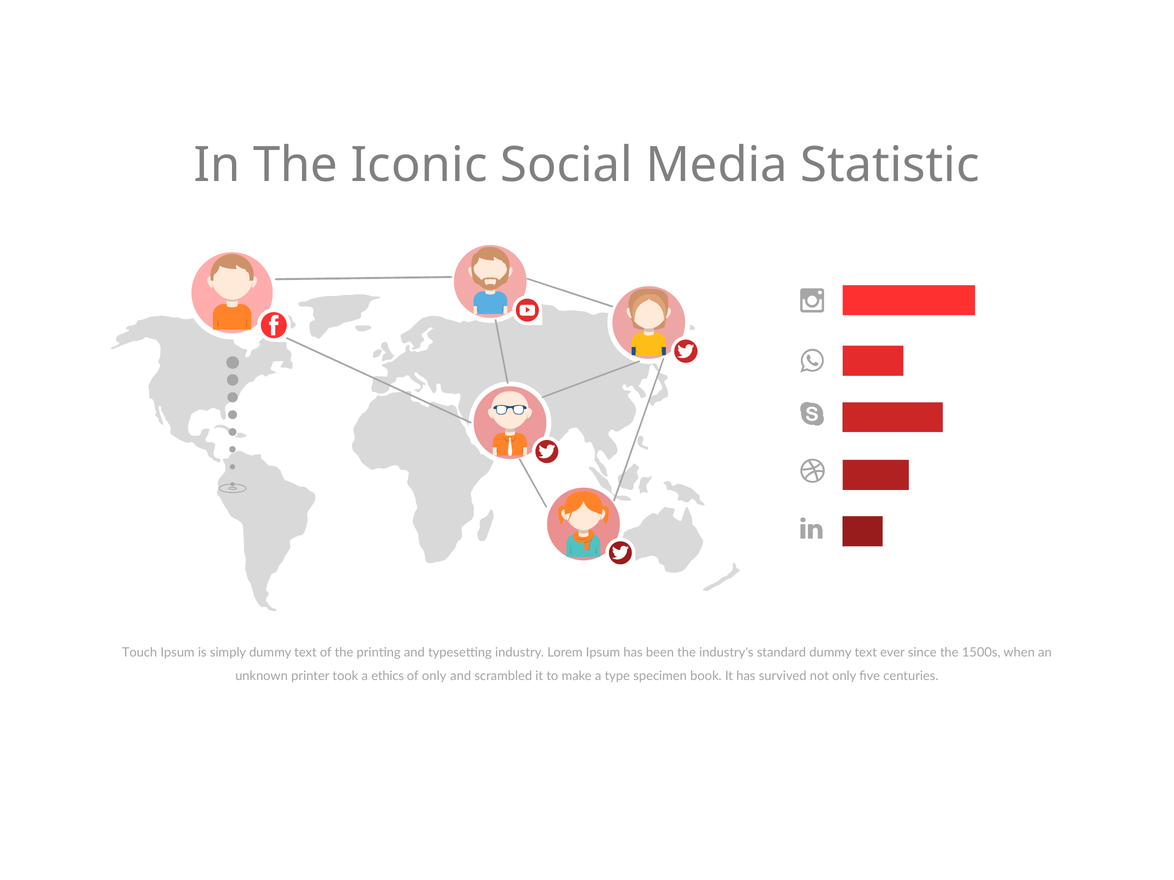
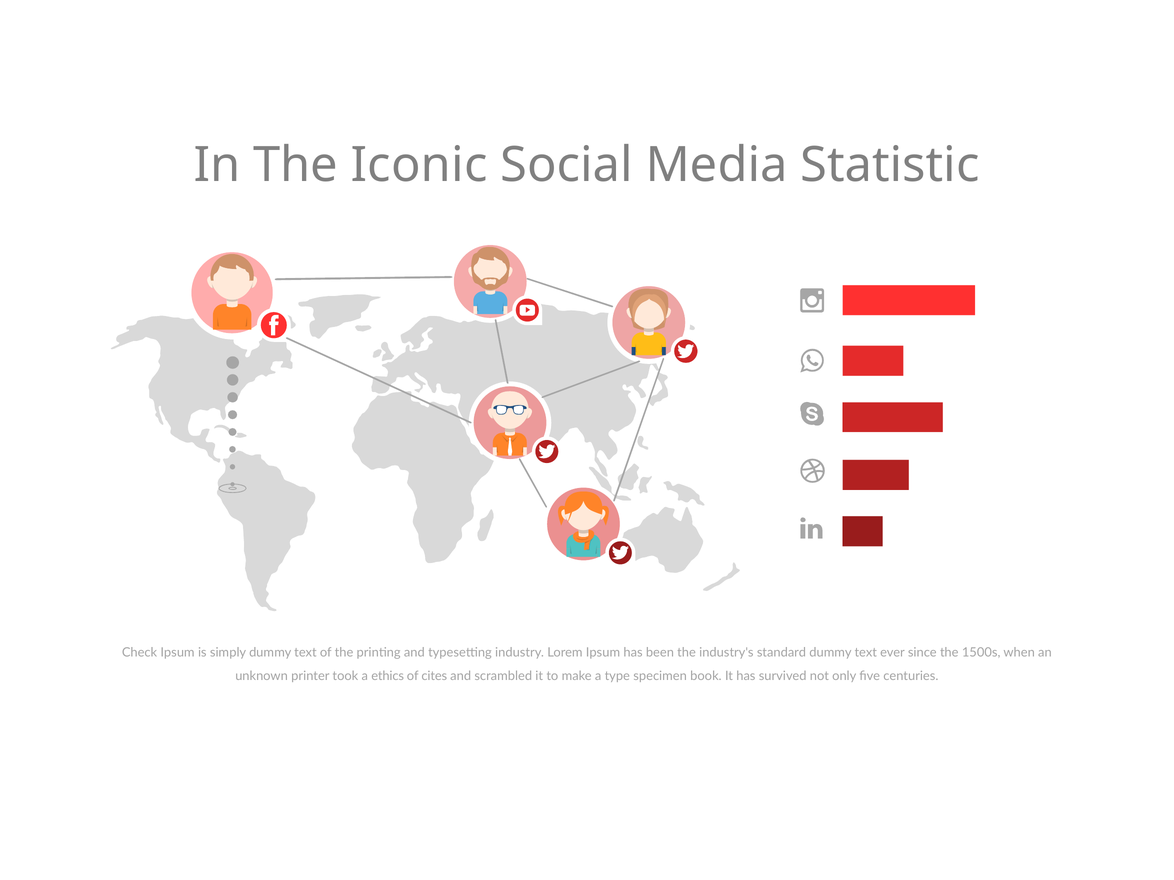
Touch: Touch -> Check
of only: only -> cites
